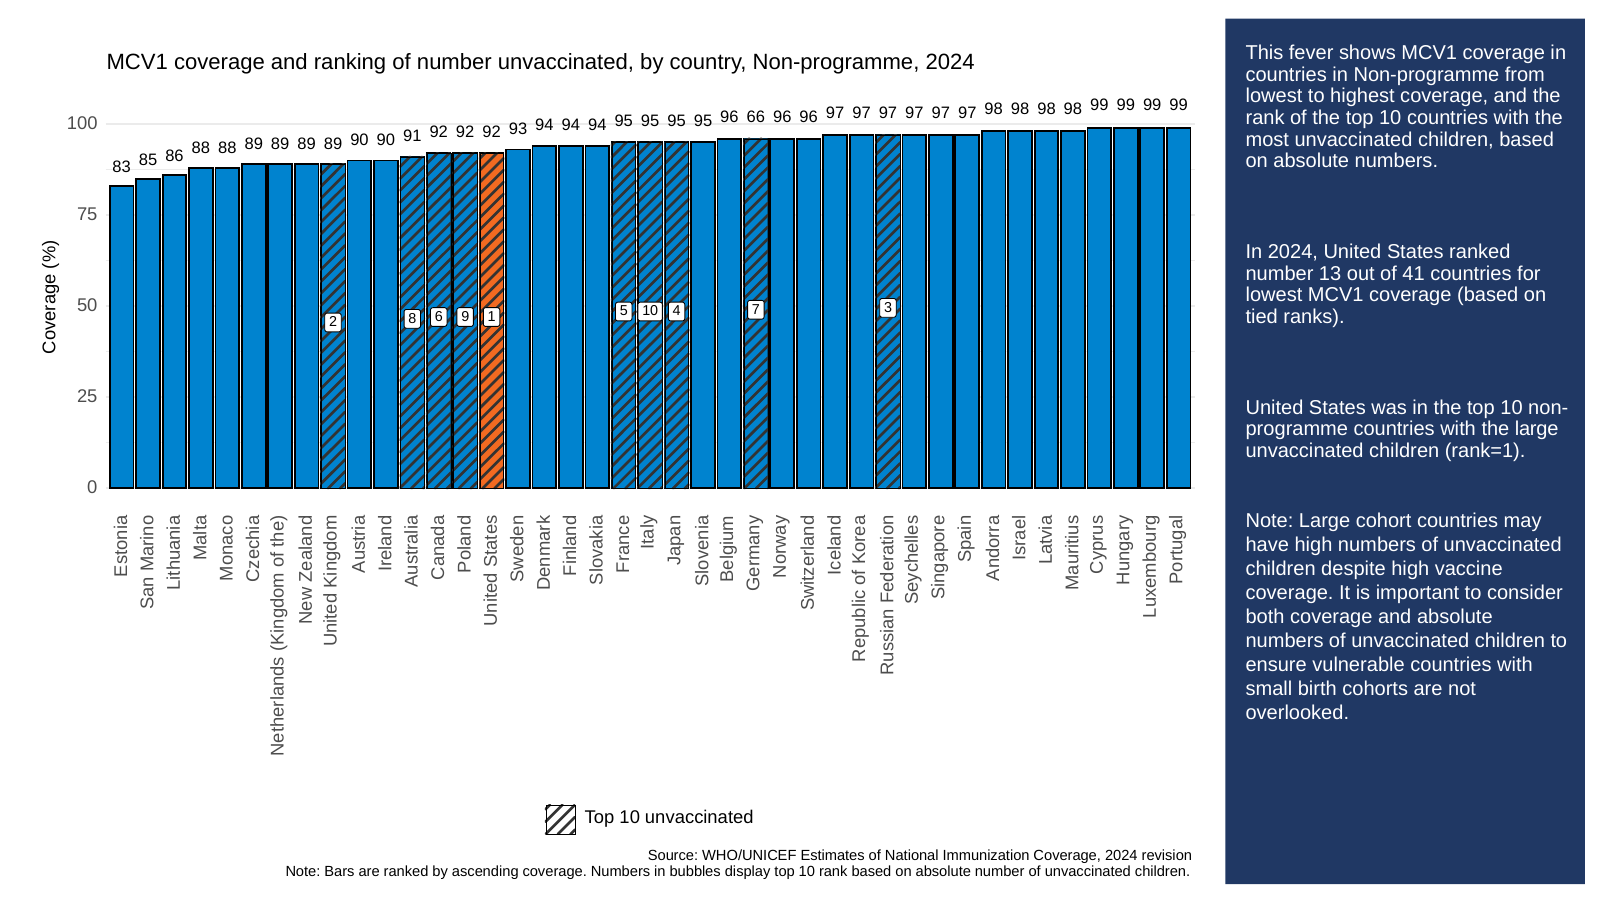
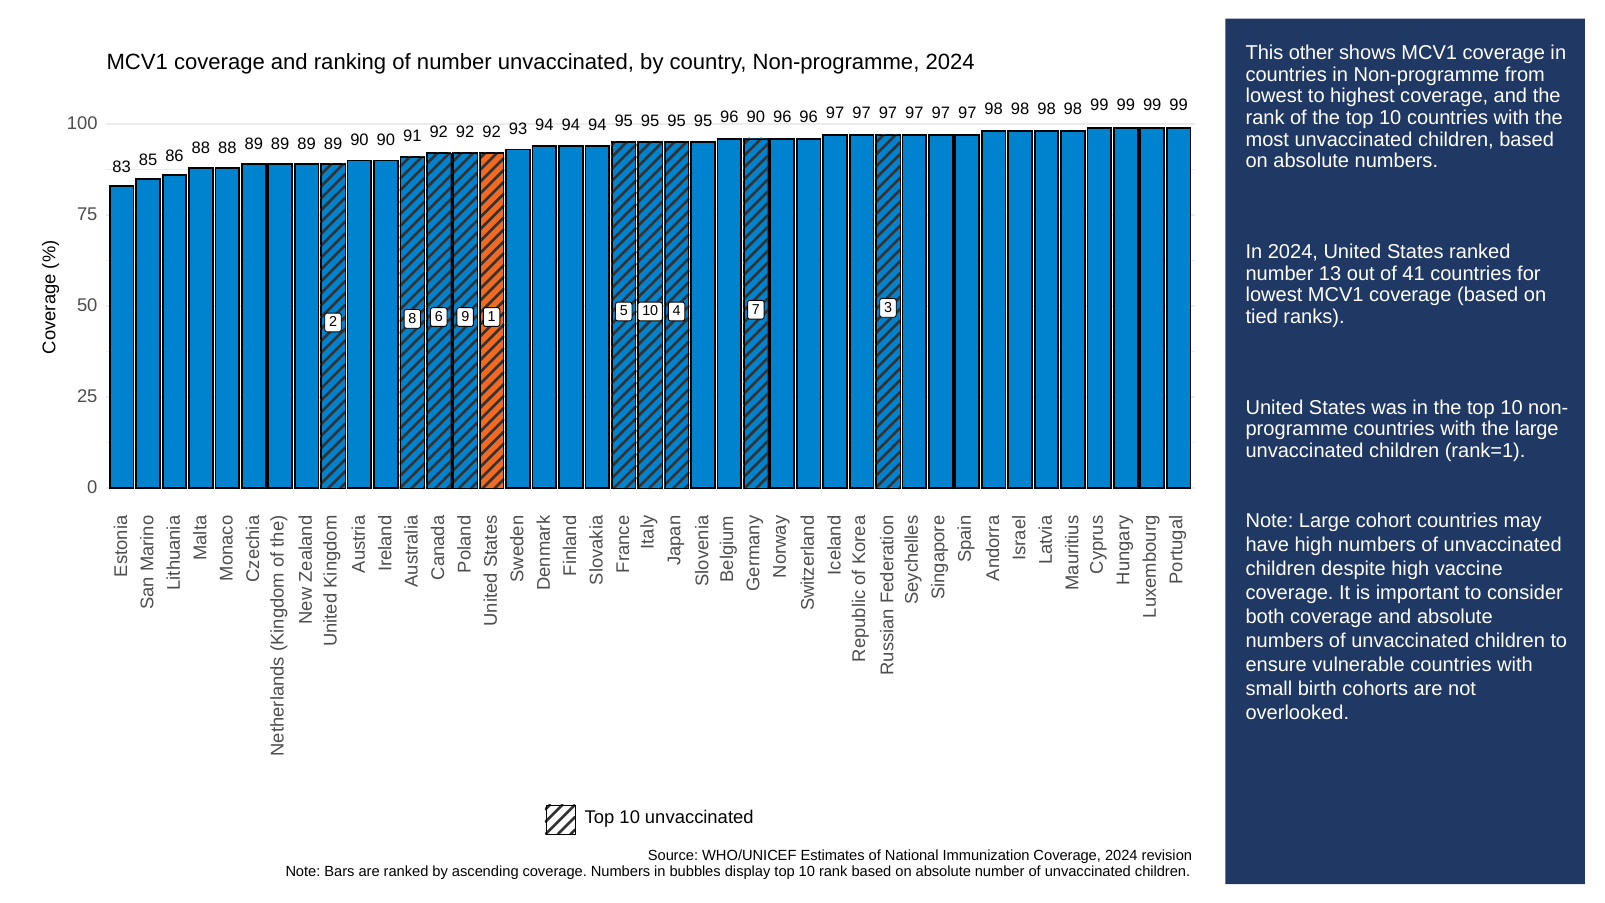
fever: fever -> other
95 66: 66 -> 90
